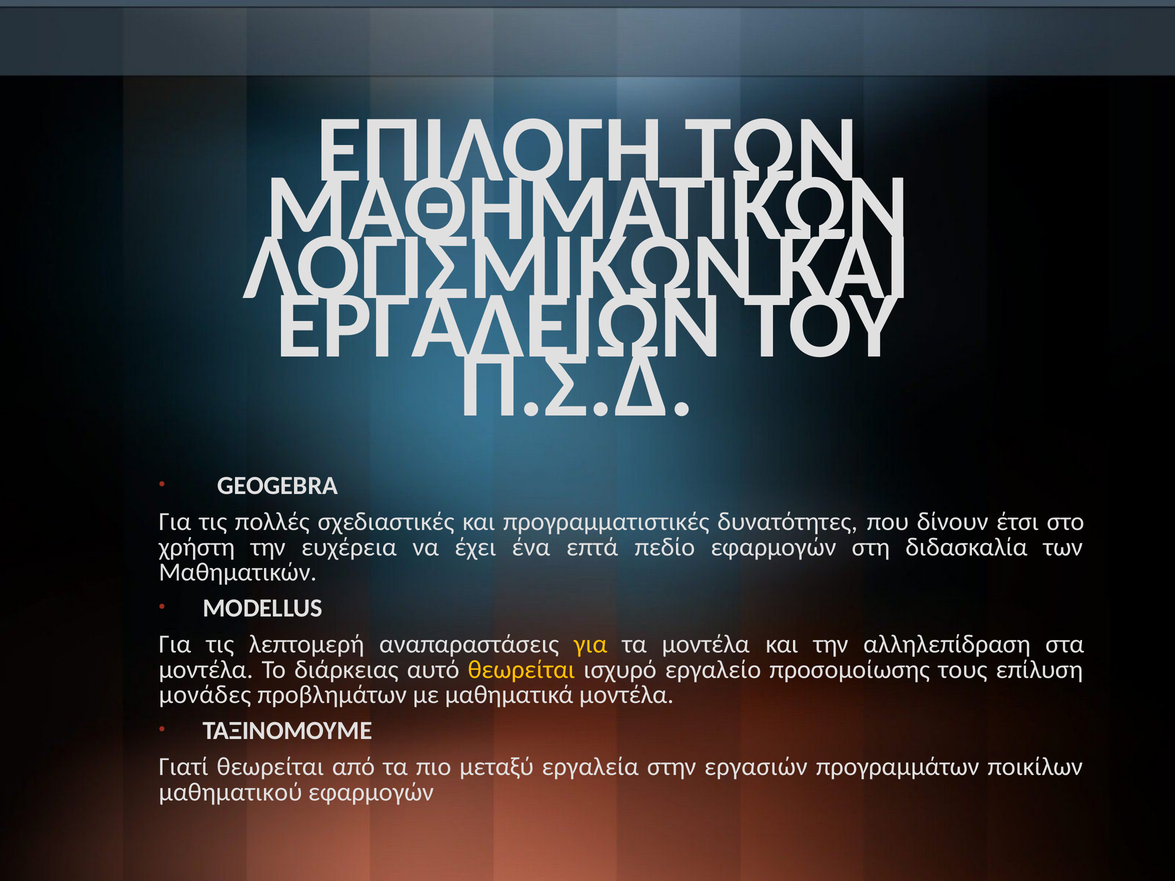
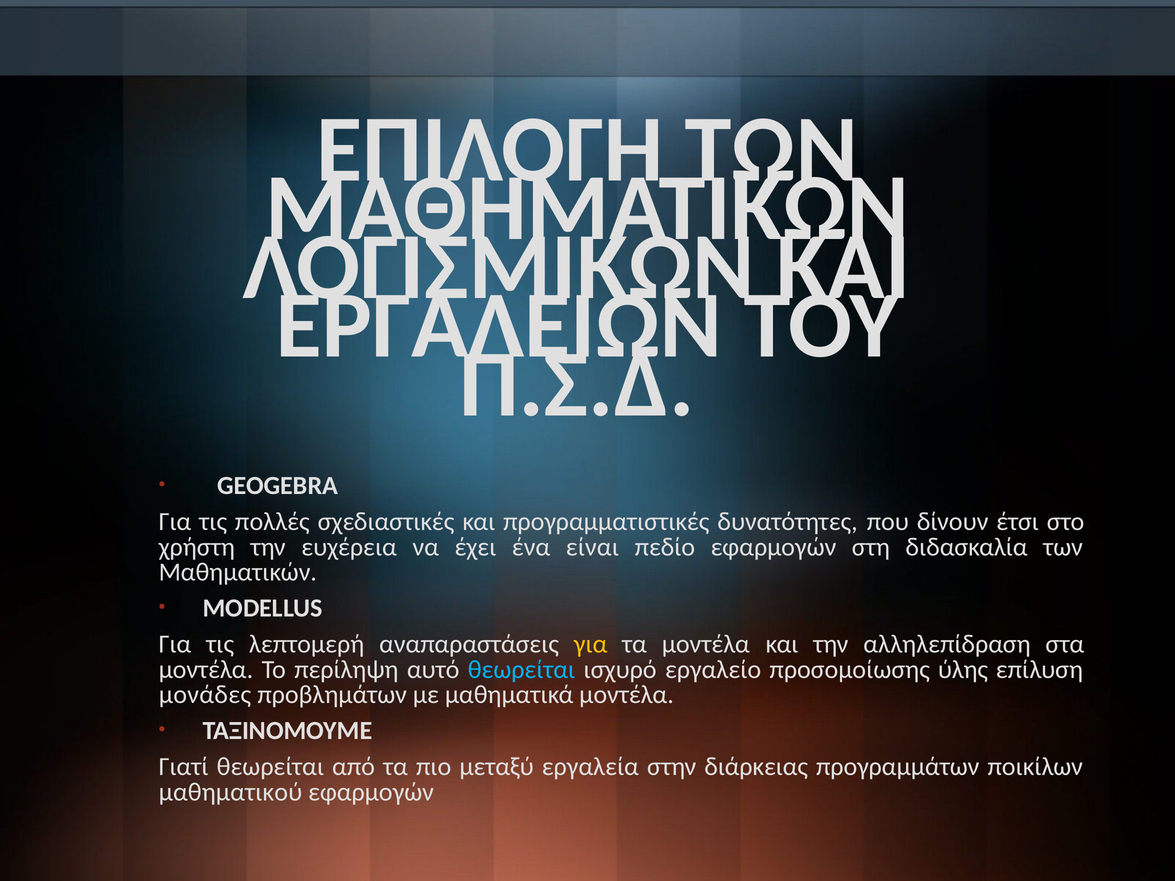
επτά: επτά -> είναι
διάρκειας: διάρκειας -> περίληψη
θεωρείται at (521, 670) colour: yellow -> light blue
τους: τους -> ύλης
εργασιών: εργασιών -> διάρκειας
